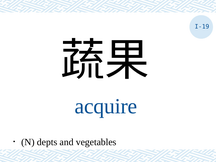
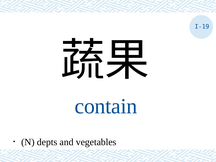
acquire: acquire -> contain
